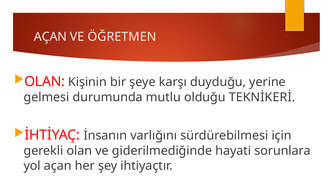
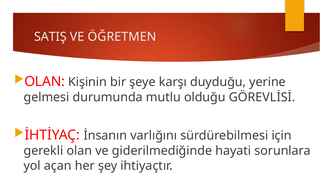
AÇAN at (50, 37): AÇAN -> SATIŞ
TEKNİKERİ: TEKNİKERİ -> GÖREVLİSİ
